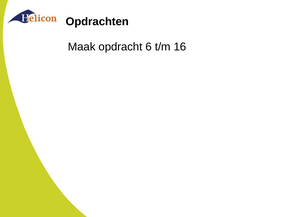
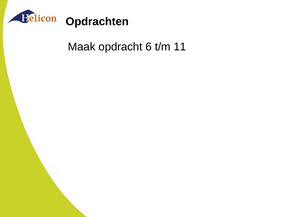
16: 16 -> 11
